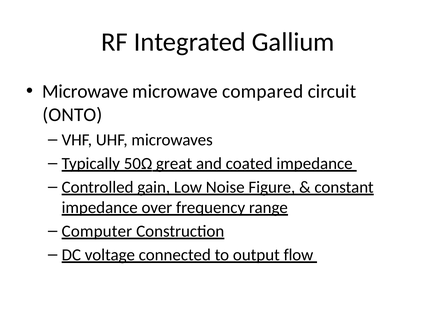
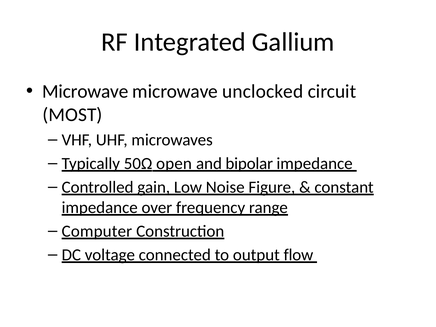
compared: compared -> unclocked
ONTO: ONTO -> MOST
great: great -> open
coated: coated -> bipolar
